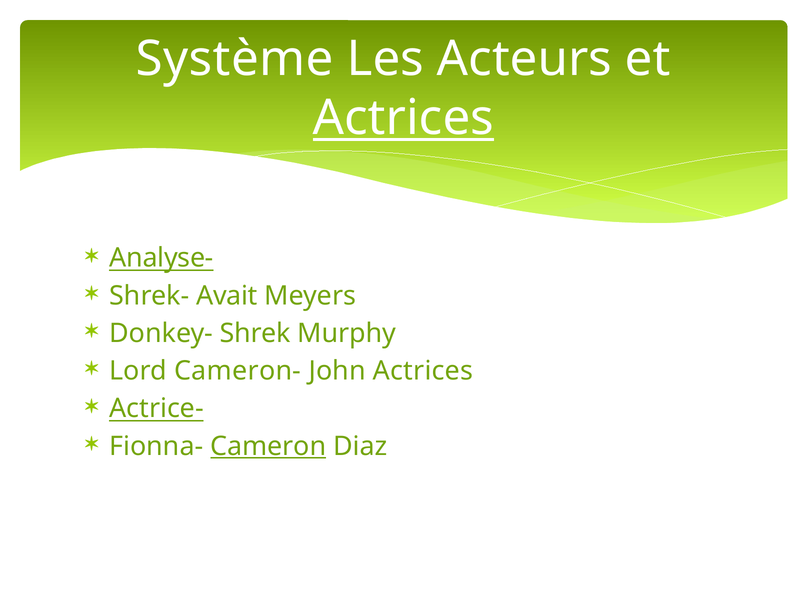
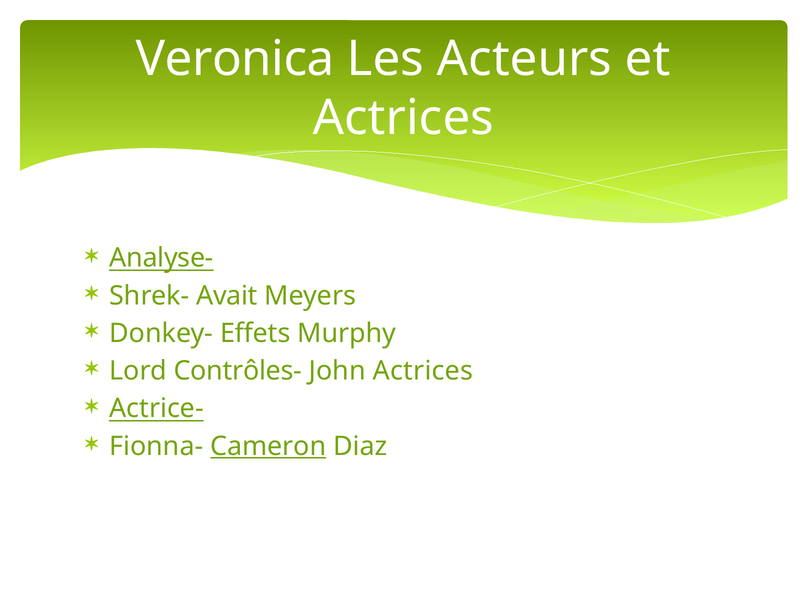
Système: Système -> Veronica
Actrices at (403, 118) underline: present -> none
Shrek: Shrek -> Effets
Cameron-: Cameron- -> Contrôles-
